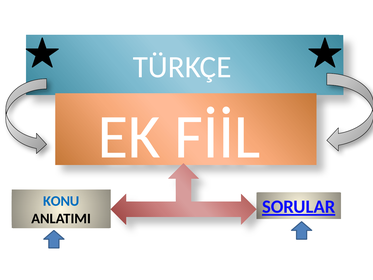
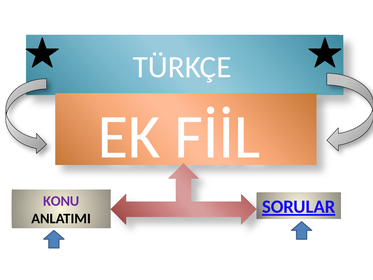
KONU colour: blue -> purple
